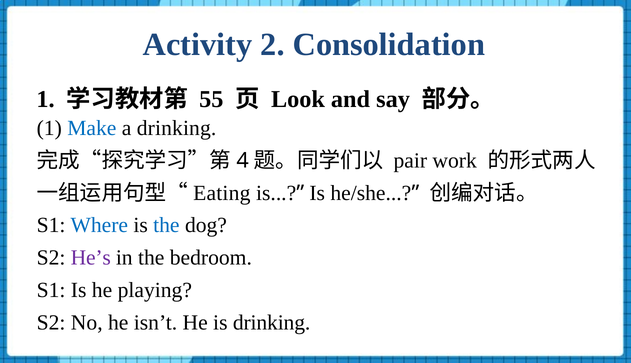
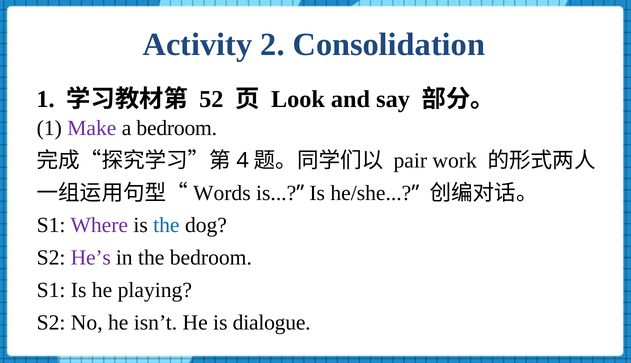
55: 55 -> 52
Make colour: blue -> purple
a drinking: drinking -> bedroom
Eating: Eating -> Words
Where colour: blue -> purple
is drinking: drinking -> dialogue
